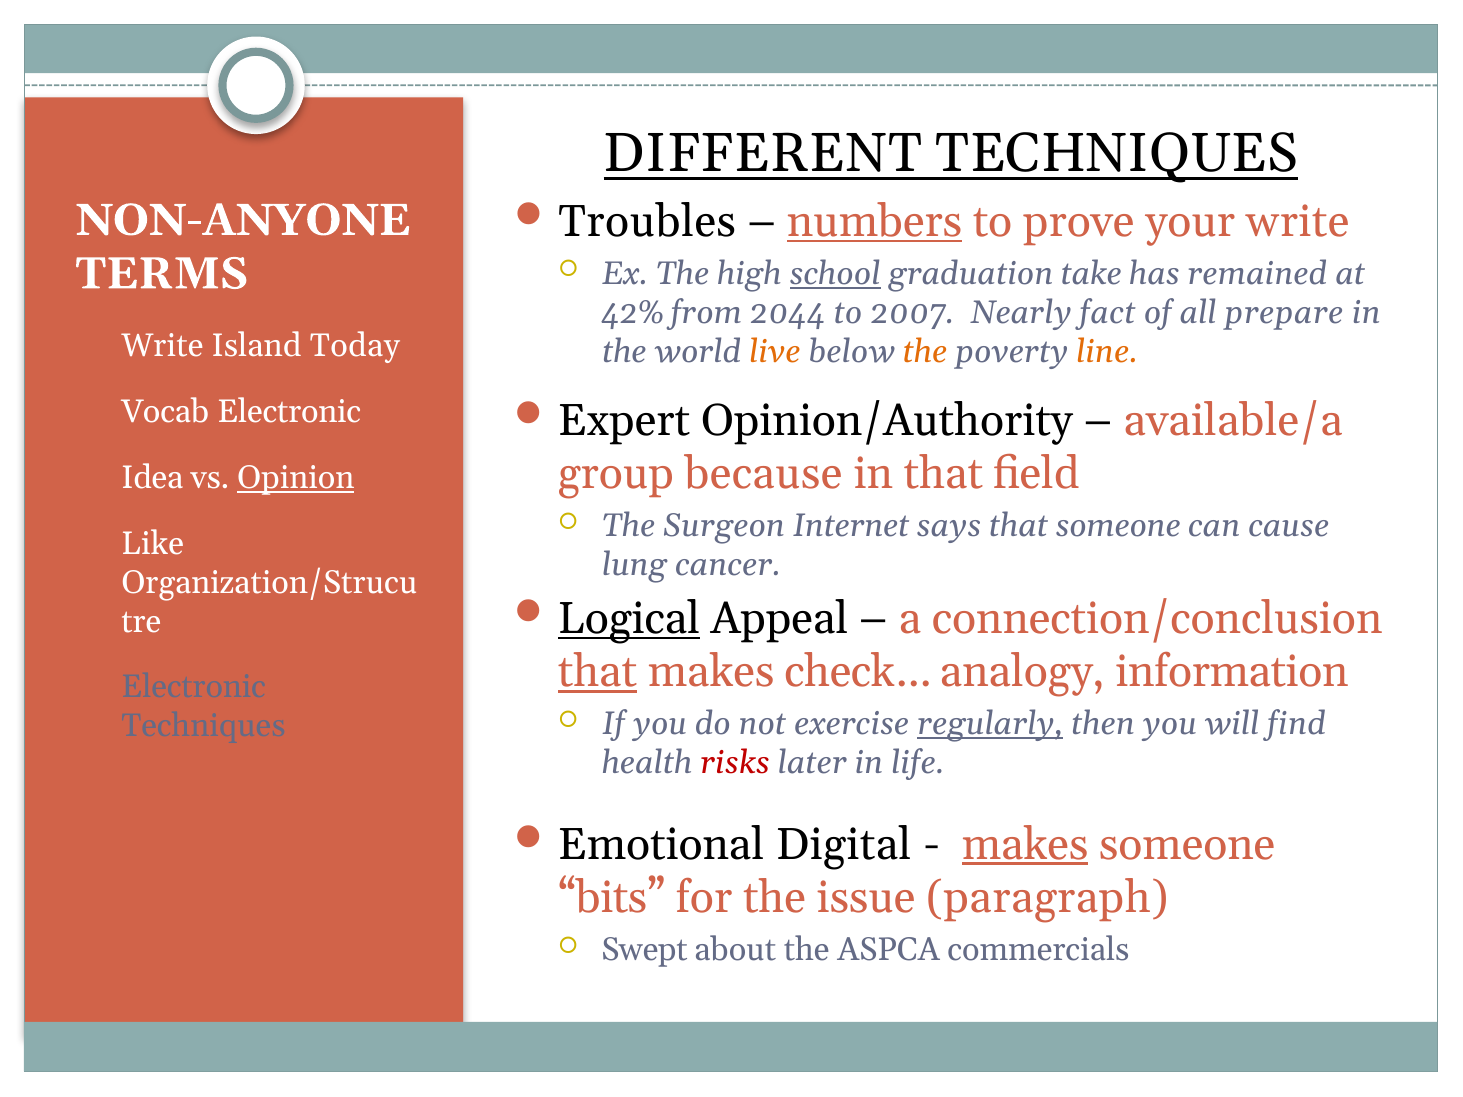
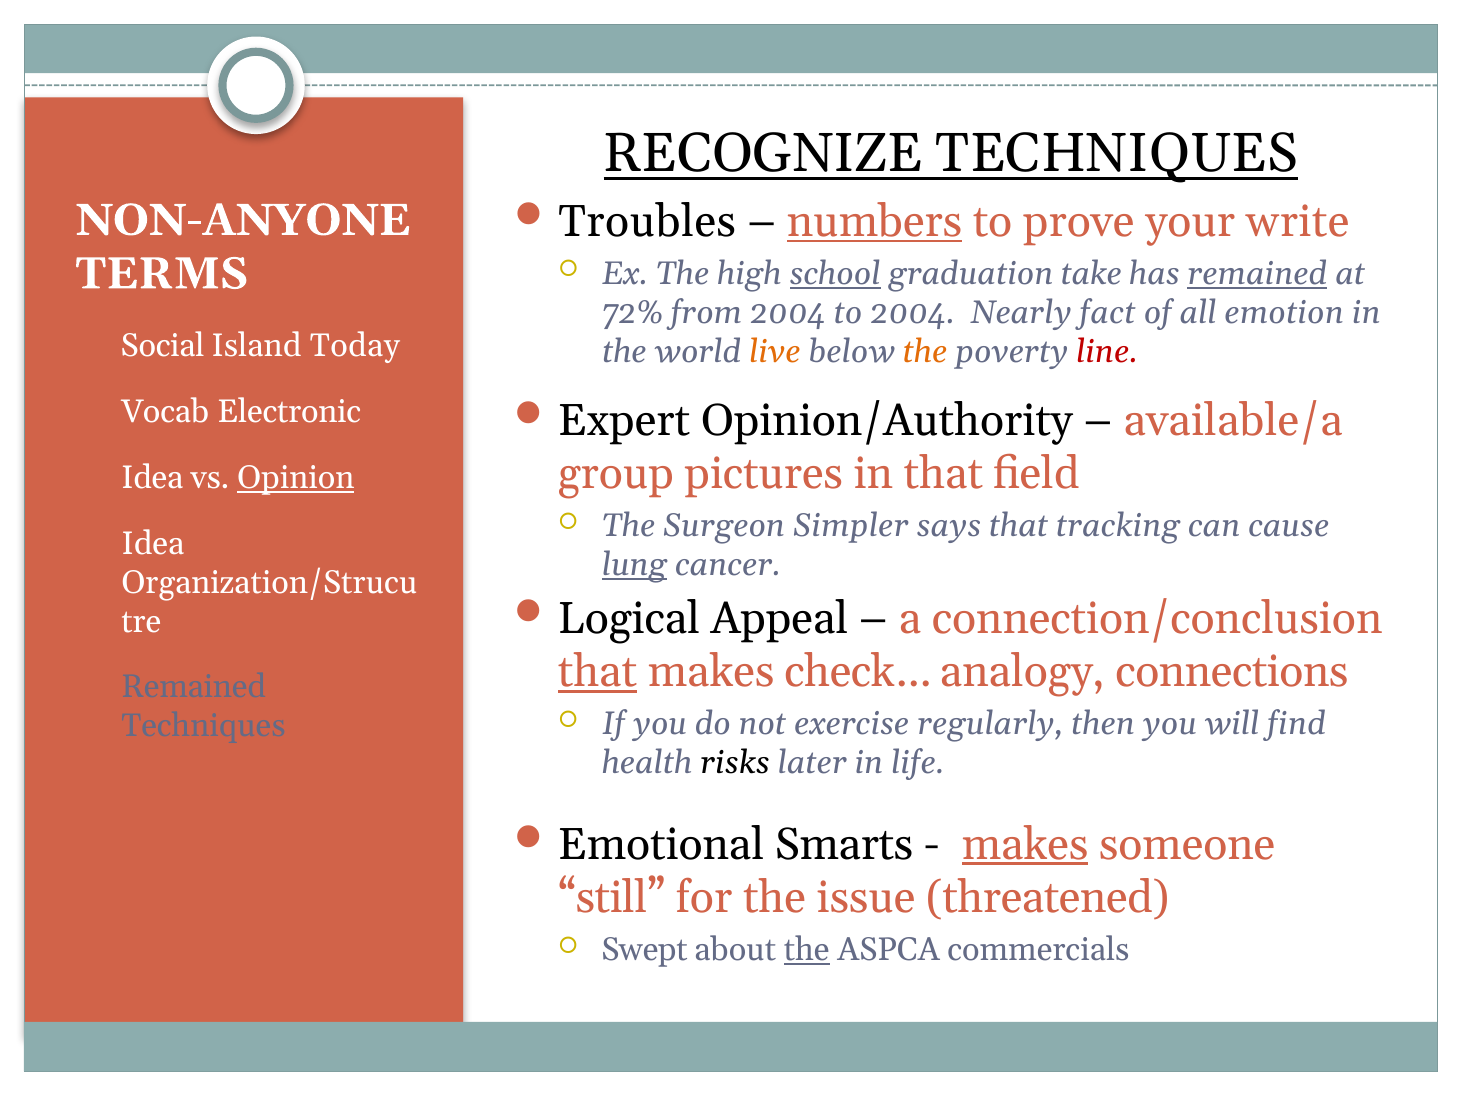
DIFFERENT: DIFFERENT -> RECOGNIZE
remained at (1257, 274) underline: none -> present
42%: 42% -> 72%
from 2044: 2044 -> 2004
to 2007: 2007 -> 2004
prepare: prepare -> emotion
Write at (162, 346): Write -> Social
line colour: orange -> red
because: because -> pictures
Internet: Internet -> Simpler
that someone: someone -> tracking
Like at (153, 544): Like -> Idea
lung underline: none -> present
Logical underline: present -> none
information: information -> connections
Electronic at (194, 687): Electronic -> Remained
regularly underline: present -> none
risks colour: red -> black
Digital: Digital -> Smarts
bits: bits -> still
paragraph: paragraph -> threatened
the at (807, 950) underline: none -> present
